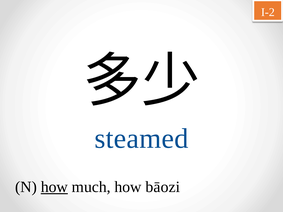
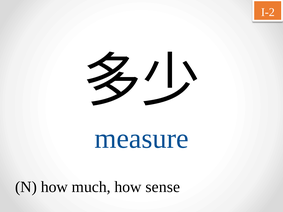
steamed: steamed -> measure
how at (54, 187) underline: present -> none
bāozi: bāozi -> sense
